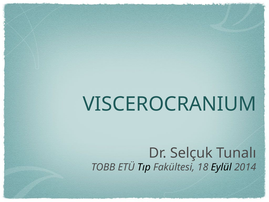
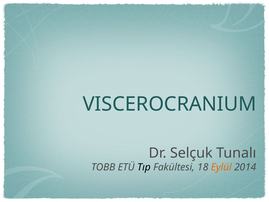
Eylül colour: black -> orange
